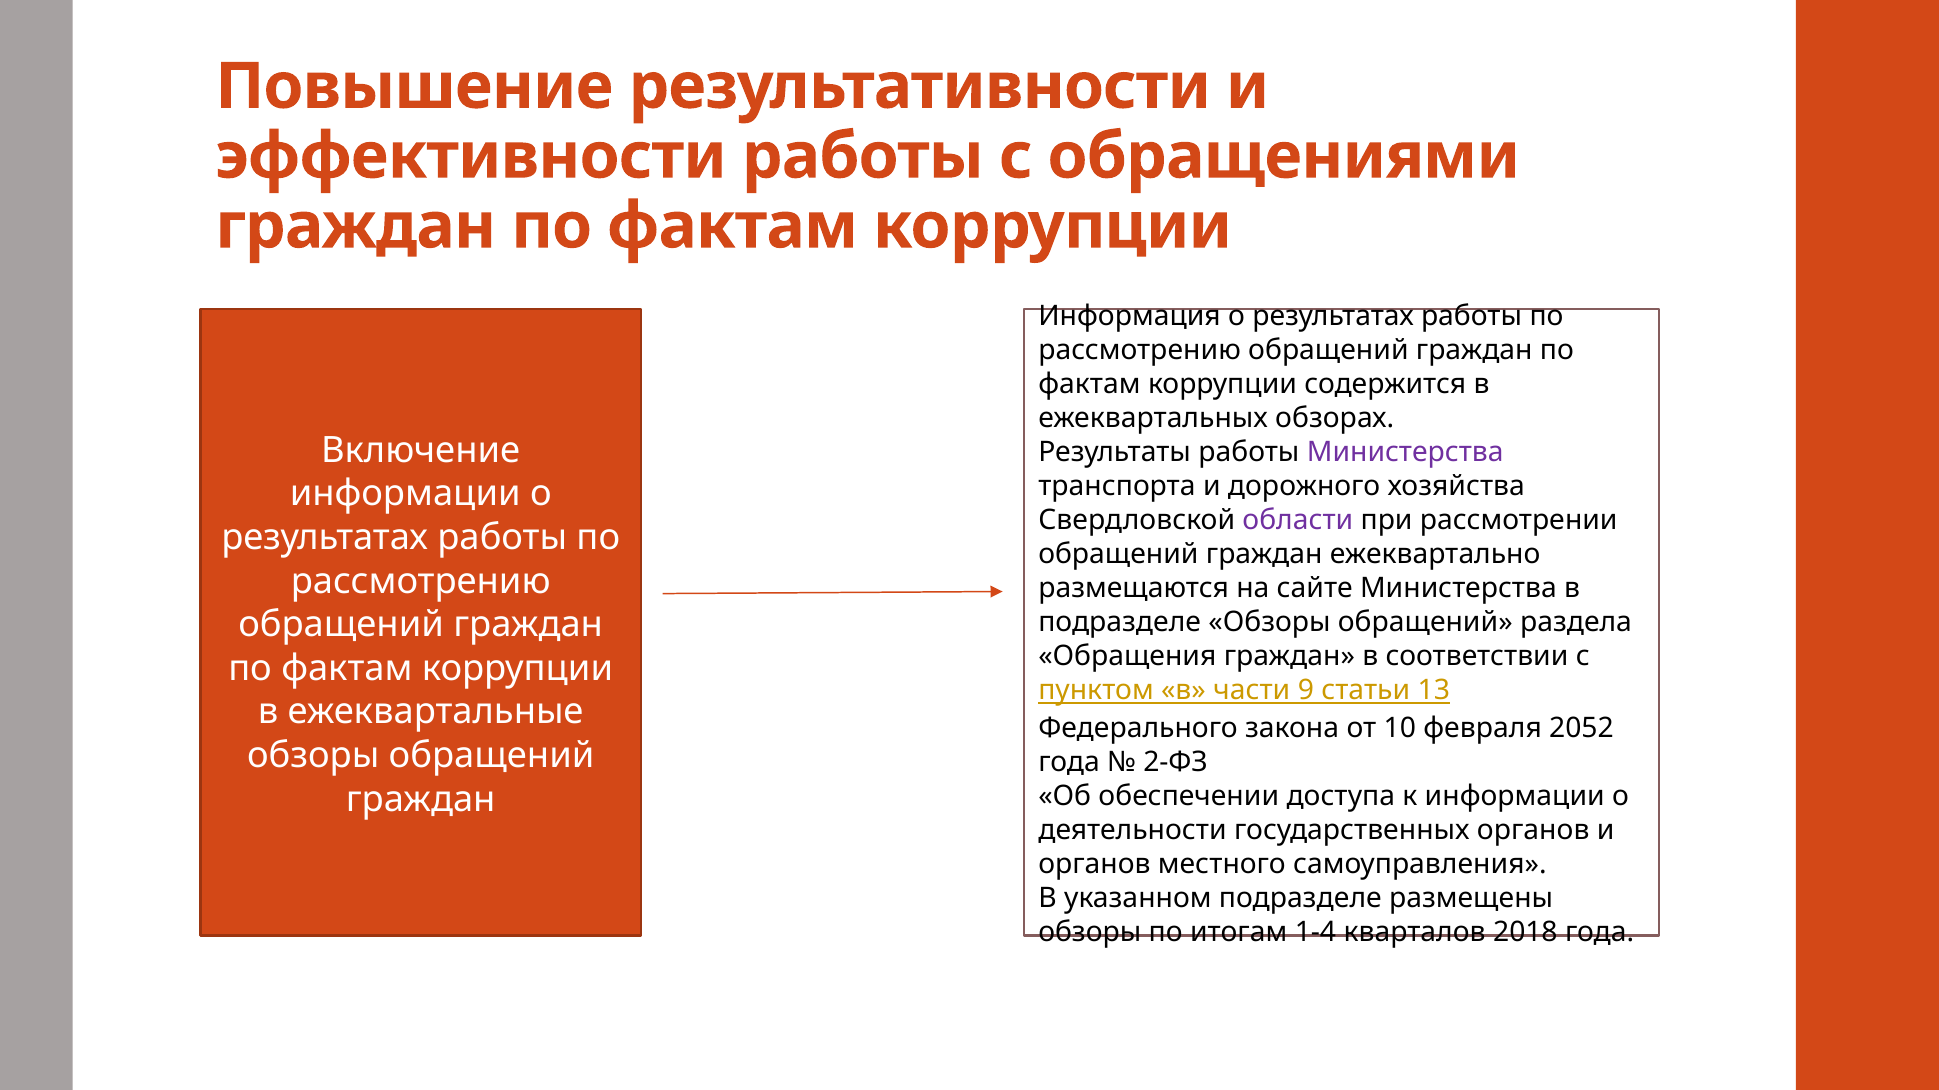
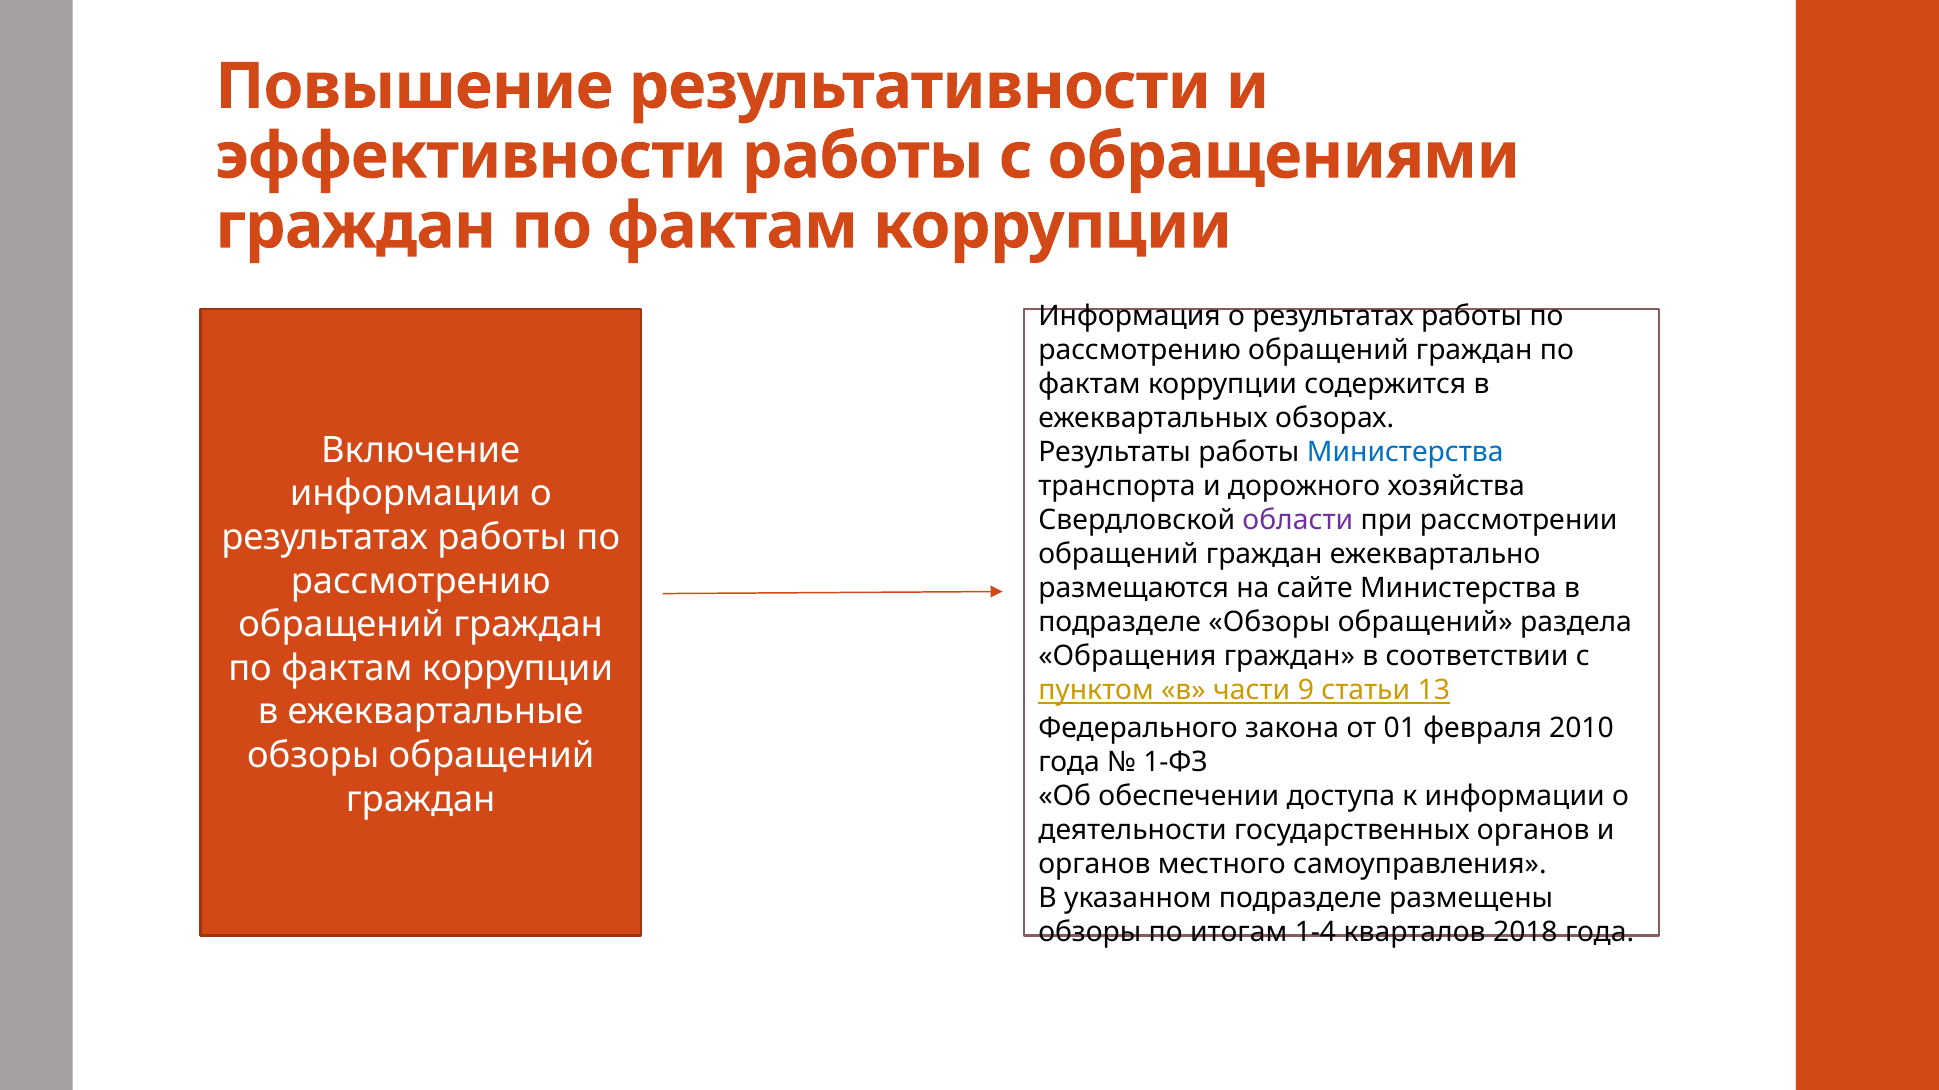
Министерства at (1405, 453) colour: purple -> blue
10: 10 -> 01
2052: 2052 -> 2010
2-ФЗ: 2-ФЗ -> 1-ФЗ
